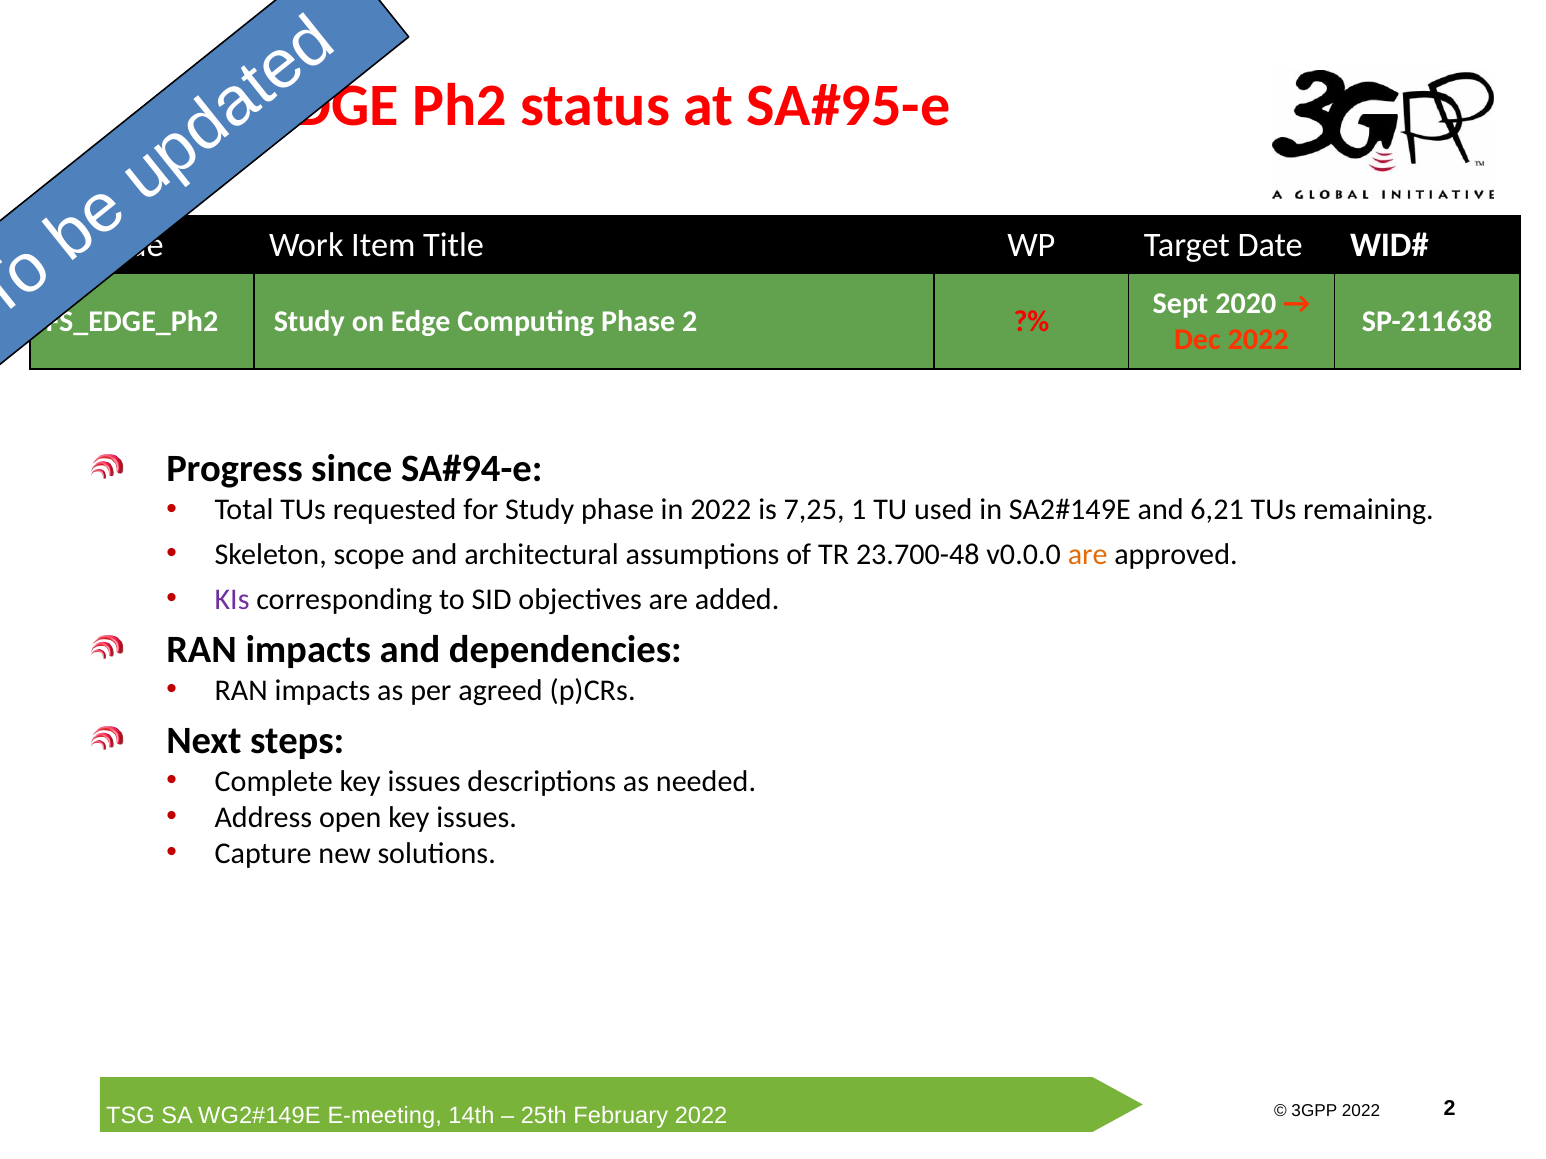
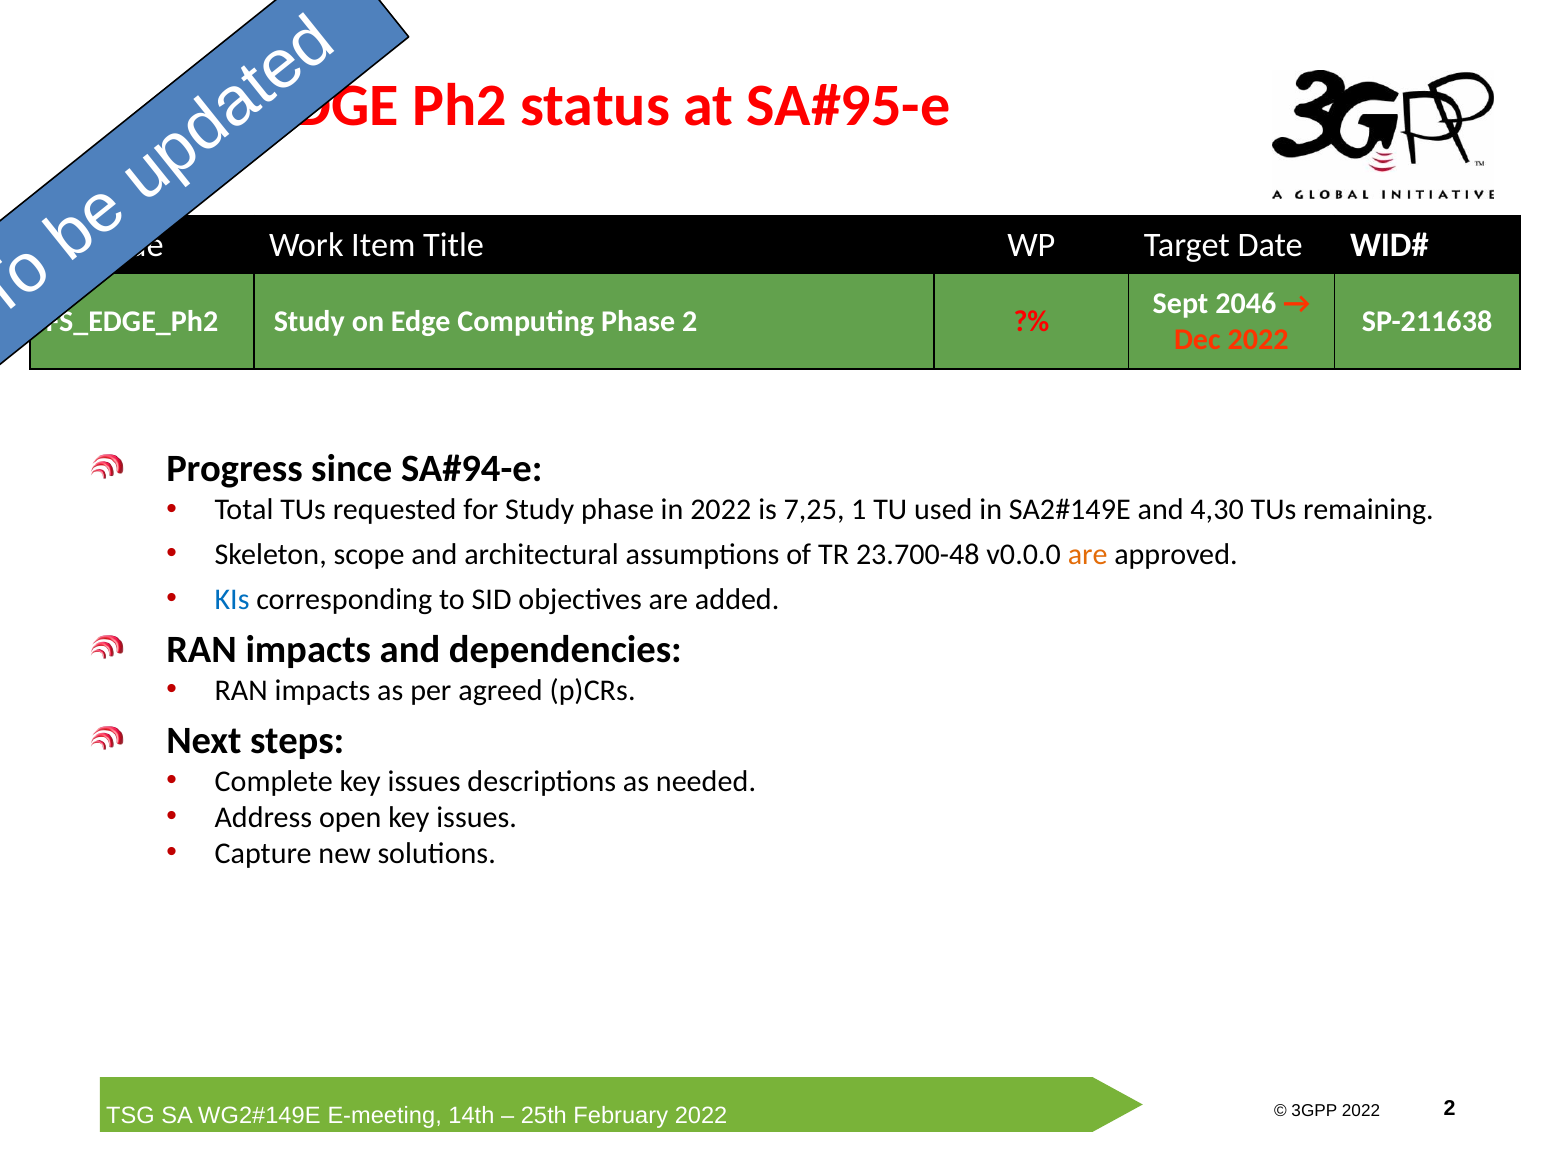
2020: 2020 -> 2046
6,21: 6,21 -> 4,30
KIs colour: purple -> blue
